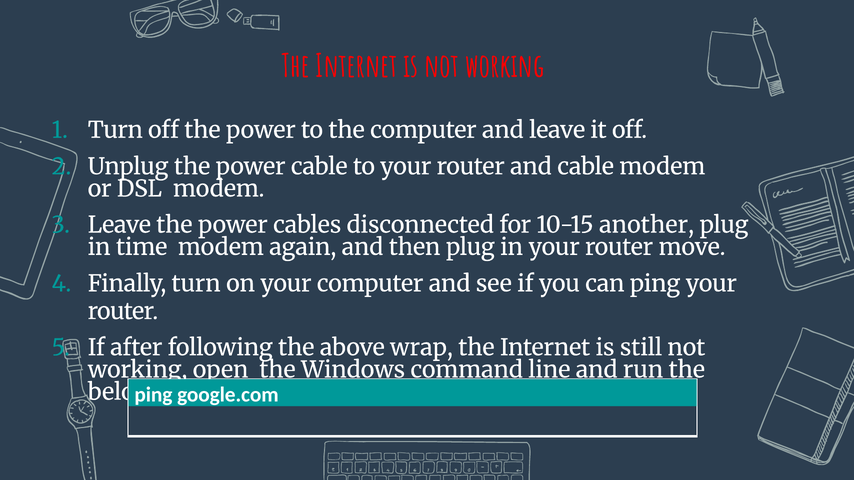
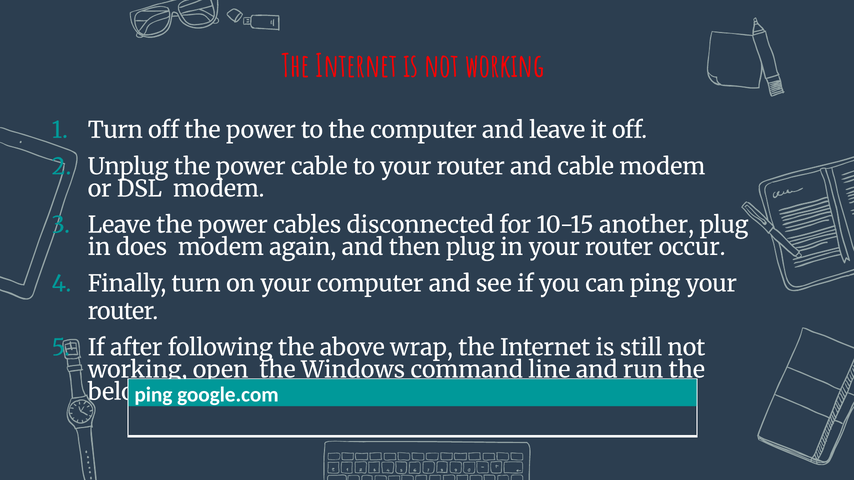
time: time -> does
move: move -> occur
